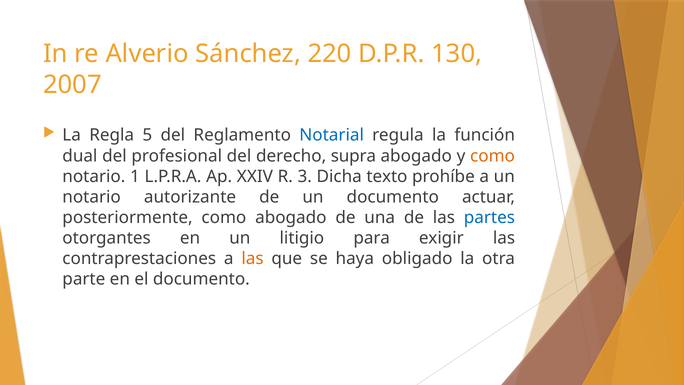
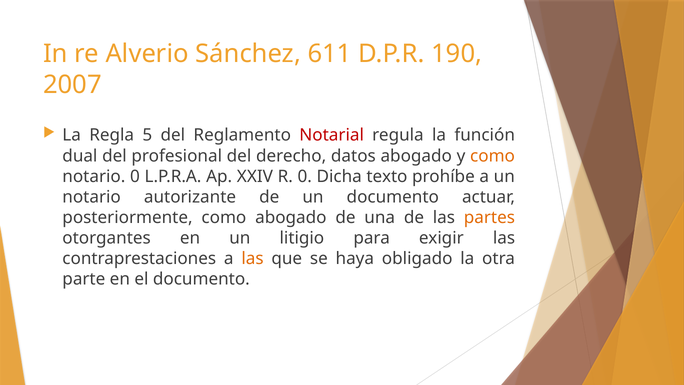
220: 220 -> 611
130: 130 -> 190
Notarial colour: blue -> red
supra: supra -> datos
notario 1: 1 -> 0
R 3: 3 -> 0
partes colour: blue -> orange
